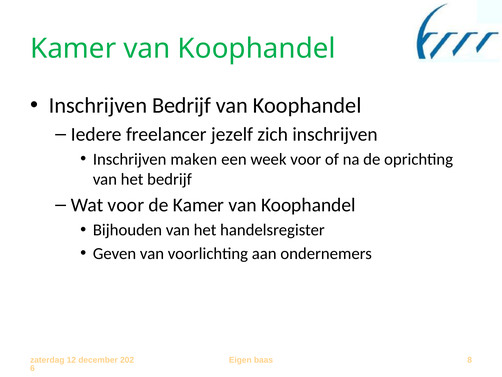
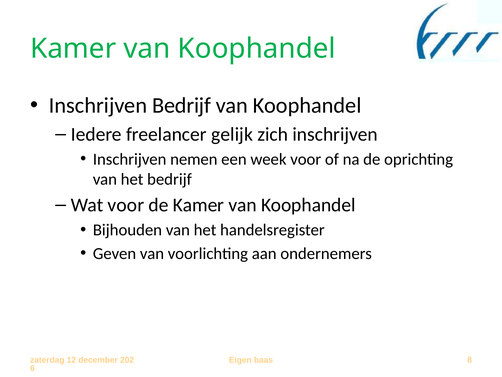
jezelf: jezelf -> gelijk
maken: maken -> nemen
